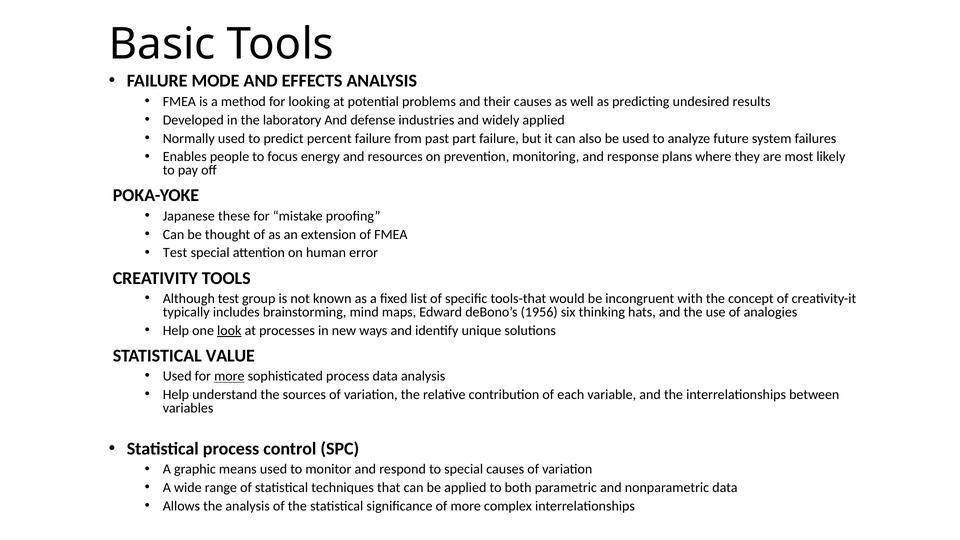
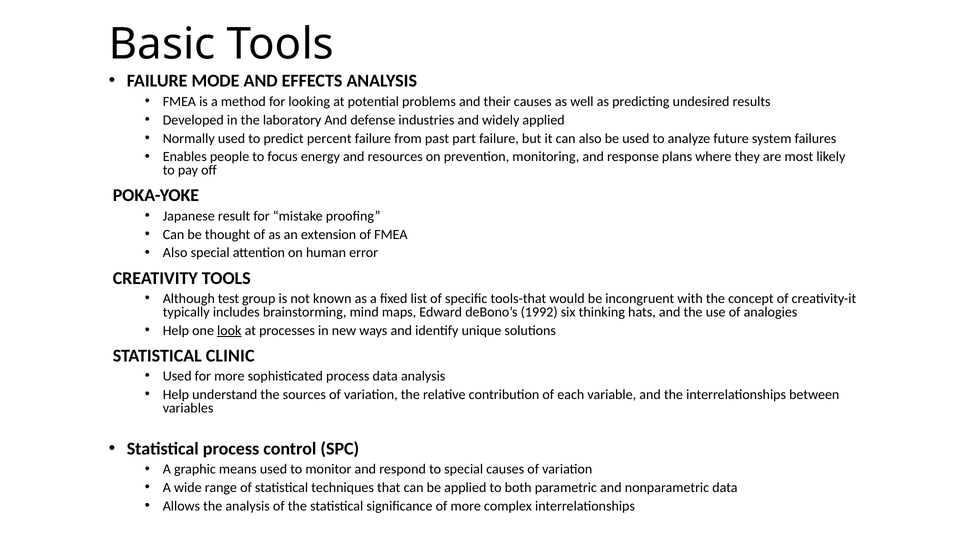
these: these -> result
Test at (175, 253): Test -> Also
1956: 1956 -> 1992
VALUE: VALUE -> CLINIC
more at (229, 376) underline: present -> none
